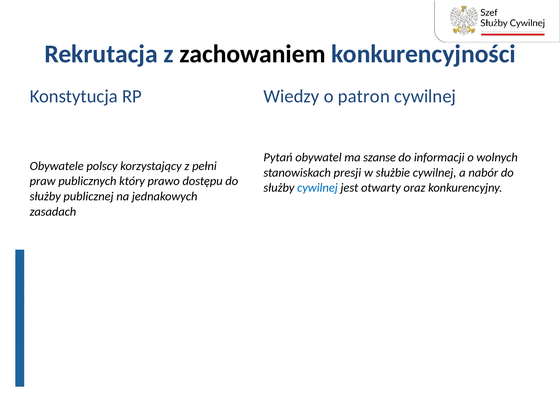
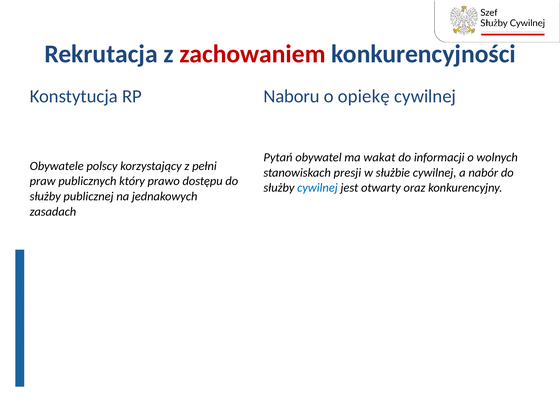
zachowaniem colour: black -> red
Wiedzy: Wiedzy -> Naboru
patron: patron -> opiekę
szanse: szanse -> wakat
